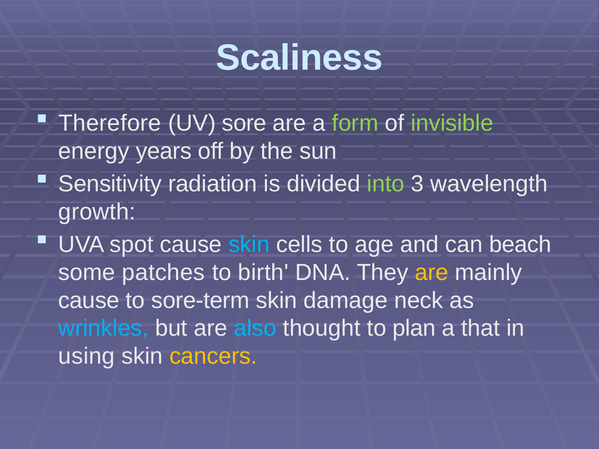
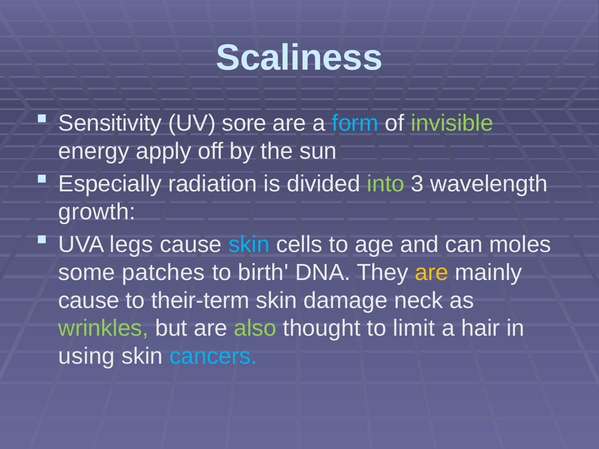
Therefore: Therefore -> Sensitivity
form colour: light green -> light blue
years: years -> apply
Sensitivity: Sensitivity -> Especially
spot: spot -> legs
beach: beach -> moles
sore-term: sore-term -> their-term
wrinkles colour: light blue -> light green
also colour: light blue -> light green
plan: plan -> limit
that: that -> hair
cancers colour: yellow -> light blue
